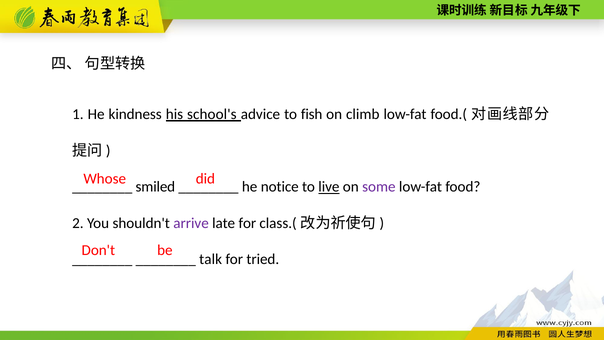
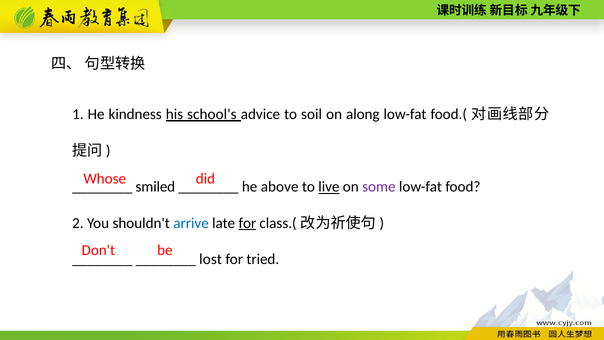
fish: fish -> soil
climb: climb -> along
notice: notice -> above
arrive colour: purple -> blue
for at (247, 223) underline: none -> present
talk: talk -> lost
